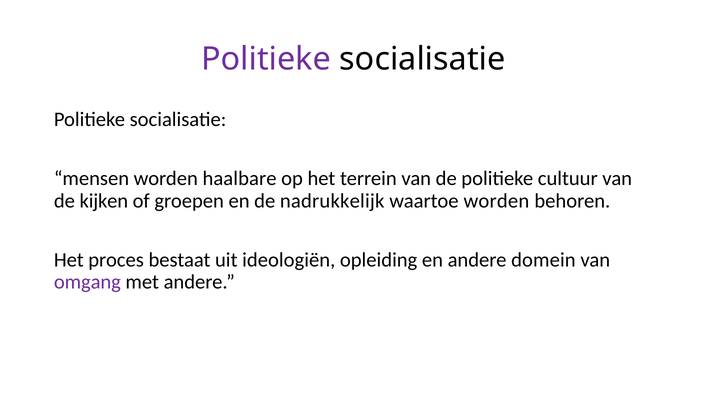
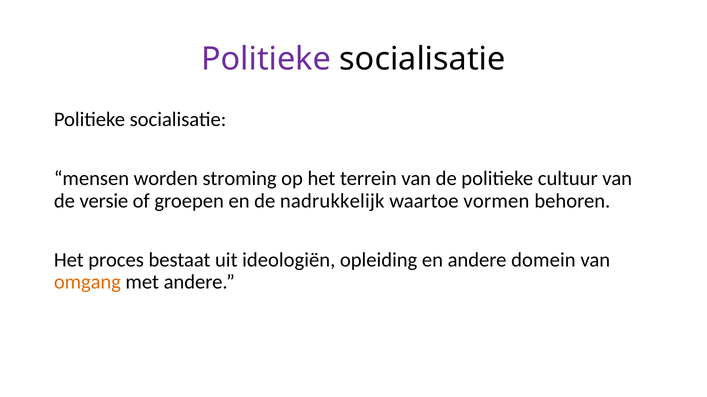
haalbare: haalbare -> stroming
kijken: kijken -> versie
waartoe worden: worden -> vormen
omgang colour: purple -> orange
